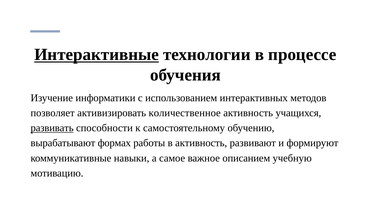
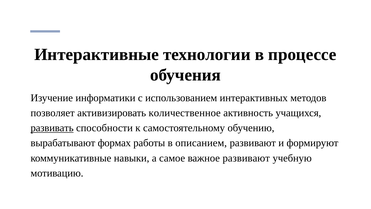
Интерактивные underline: present -> none
в активность: активность -> описанием
важное описанием: описанием -> развивают
